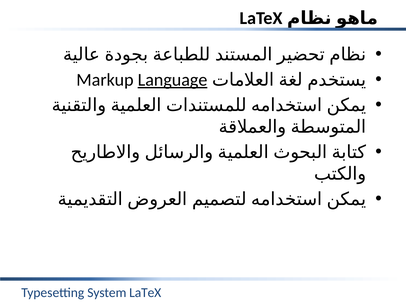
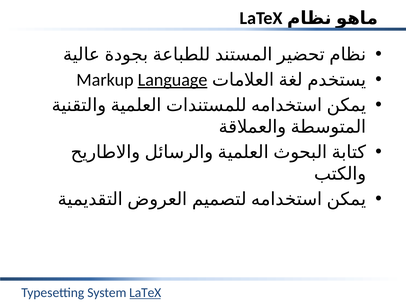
LaTeX at (145, 292) underline: none -> present
